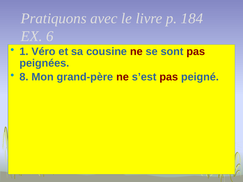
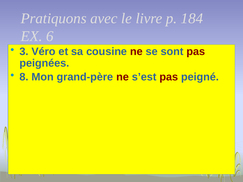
1: 1 -> 3
